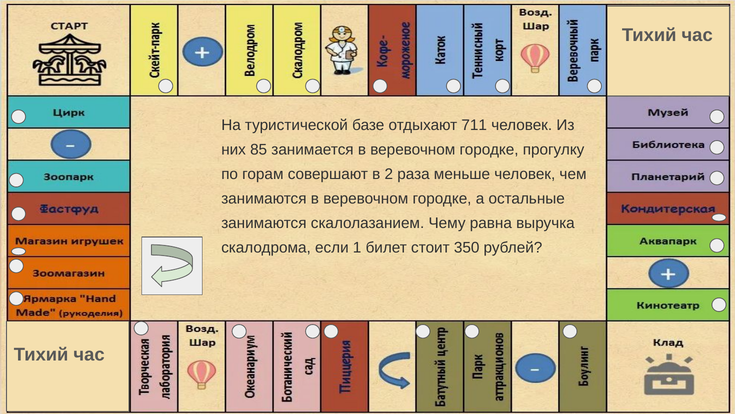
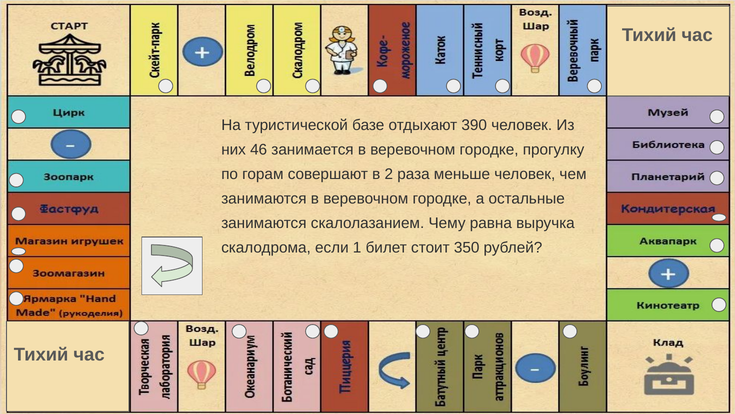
711: 711 -> 390
85: 85 -> 46
